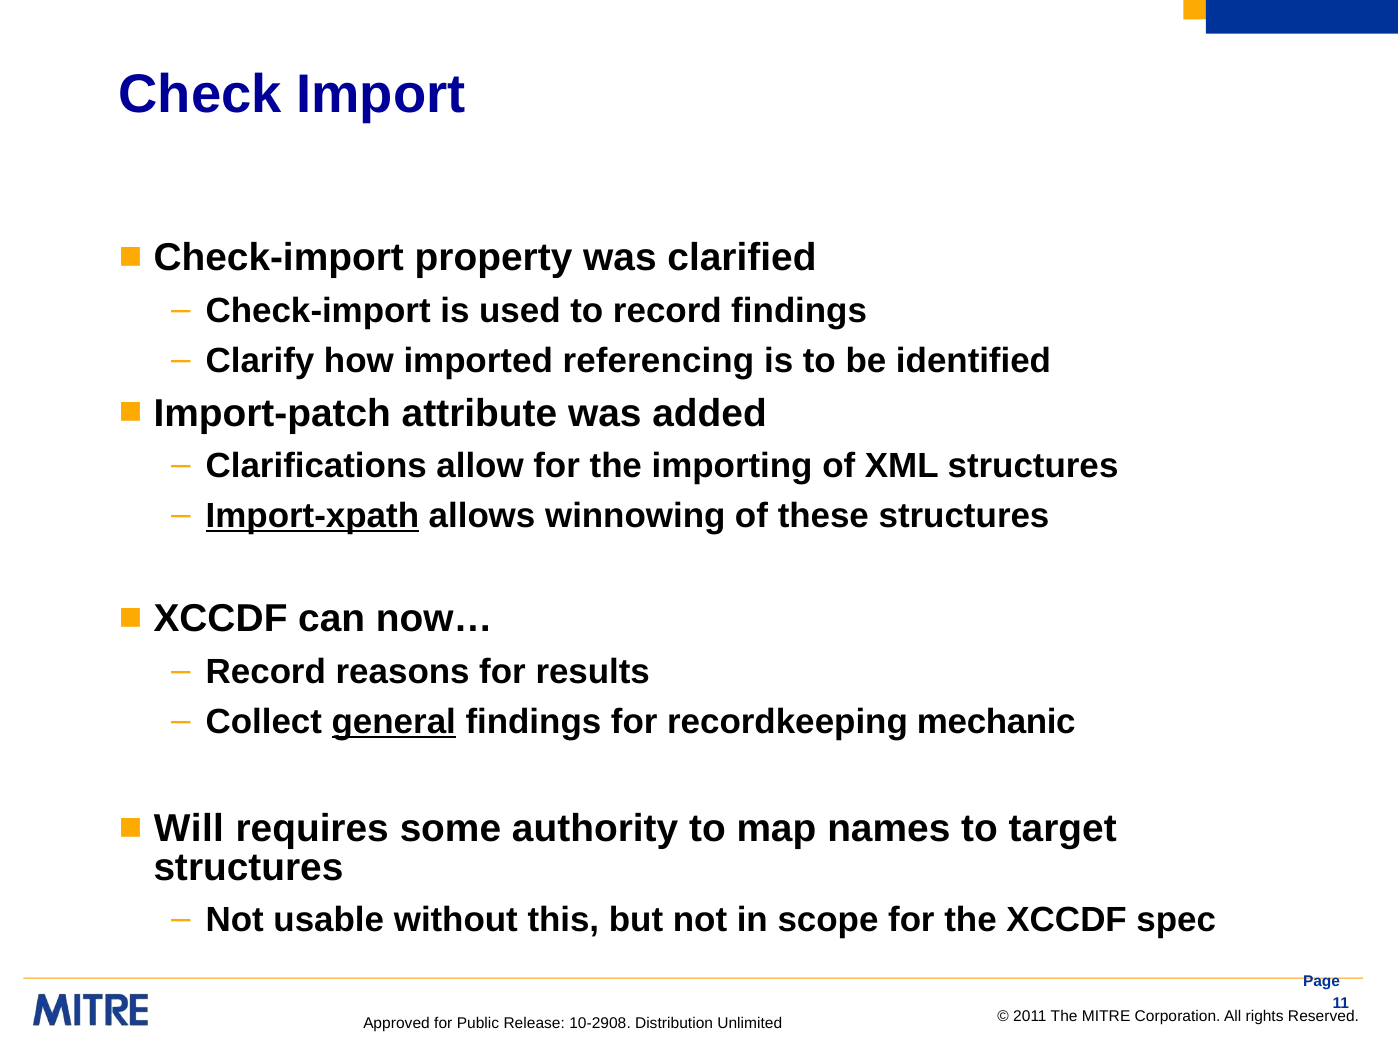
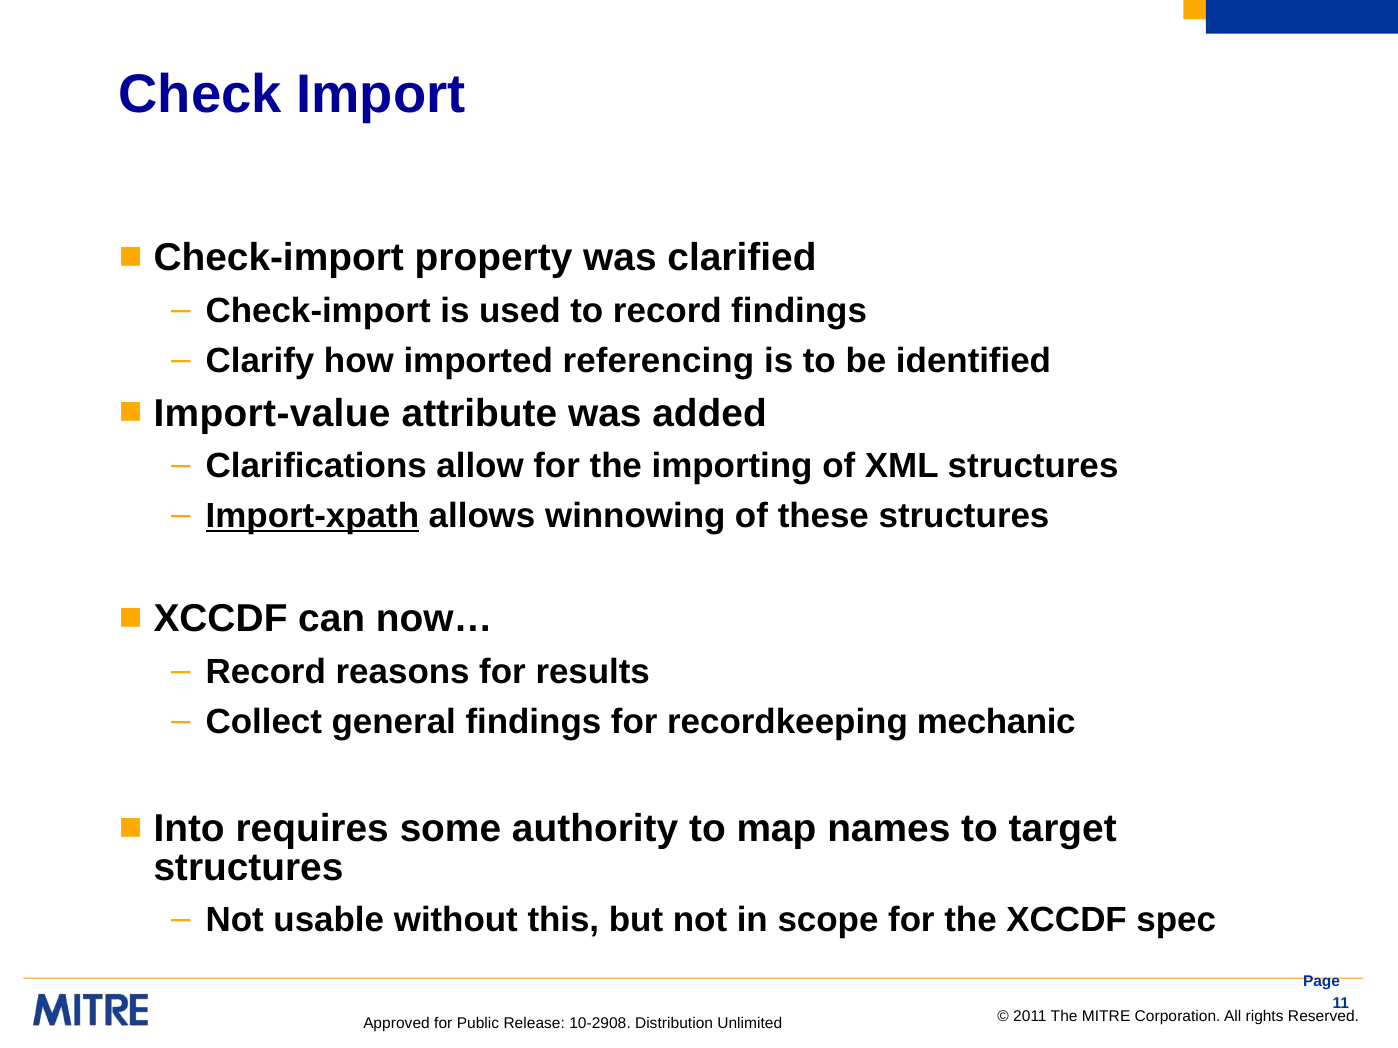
Import-patch: Import-patch -> Import-value
general underline: present -> none
Will: Will -> Into
